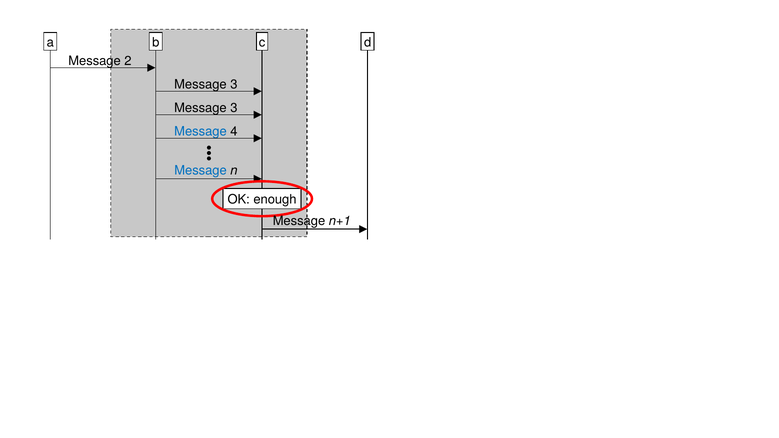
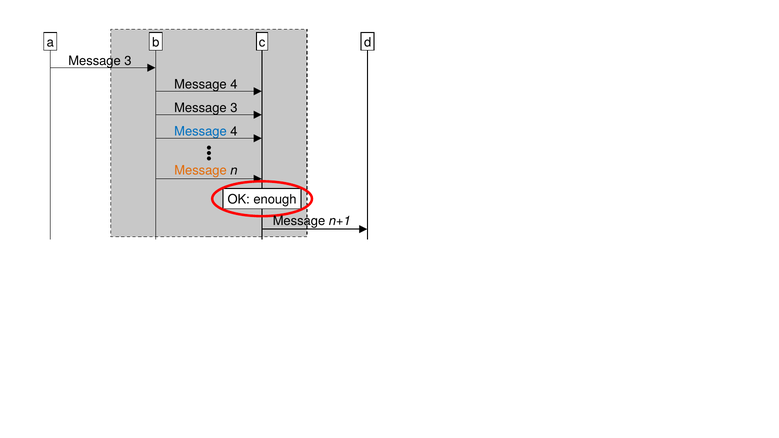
2 at (128, 61): 2 -> 3
3 at (234, 84): 3 -> 4
Message at (201, 171) colour: blue -> orange
